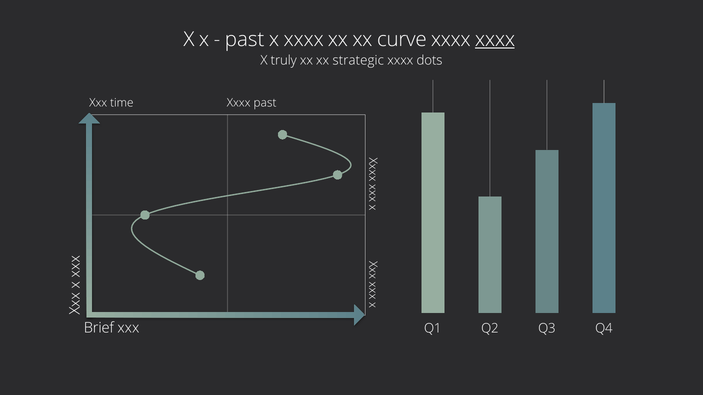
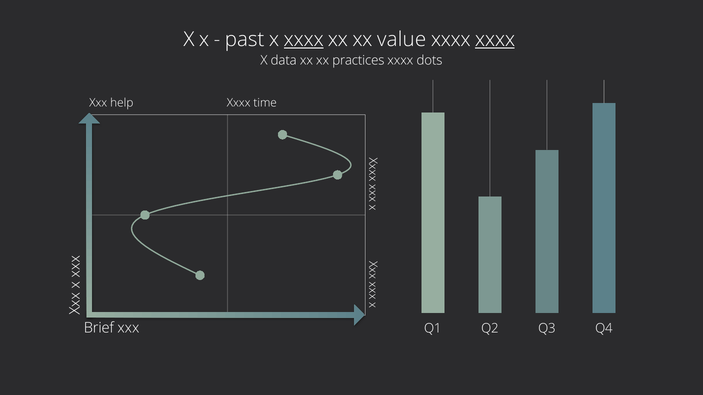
xxxx at (304, 39) underline: none -> present
curve: curve -> value
truly: truly -> data
strategic: strategic -> practices
time: time -> help
Xxxx past: past -> time
